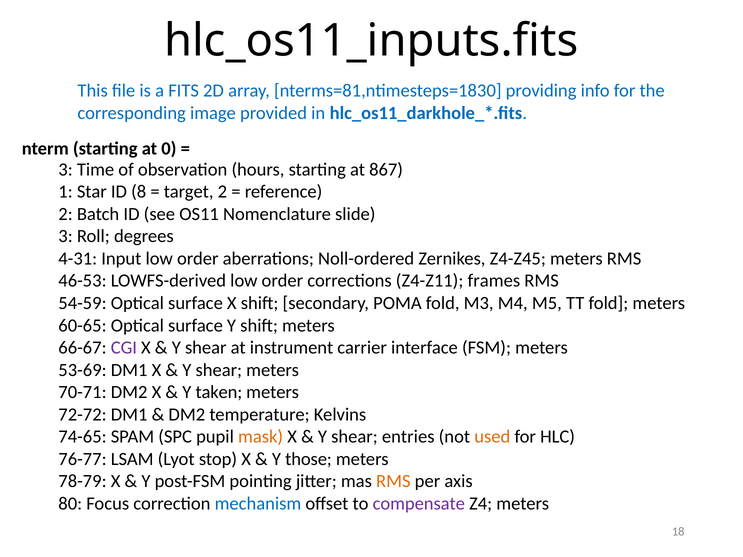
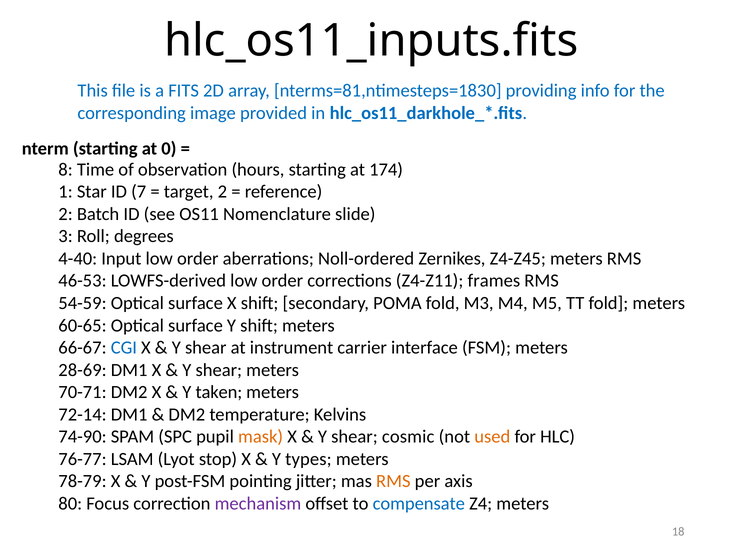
3 at (66, 170): 3 -> 8
867: 867 -> 174
8: 8 -> 7
4-31: 4-31 -> 4-40
CGI colour: purple -> blue
53-69: 53-69 -> 28-69
72-72: 72-72 -> 72-14
74-65: 74-65 -> 74-90
entries: entries -> cosmic
those: those -> types
mechanism colour: blue -> purple
compensate colour: purple -> blue
